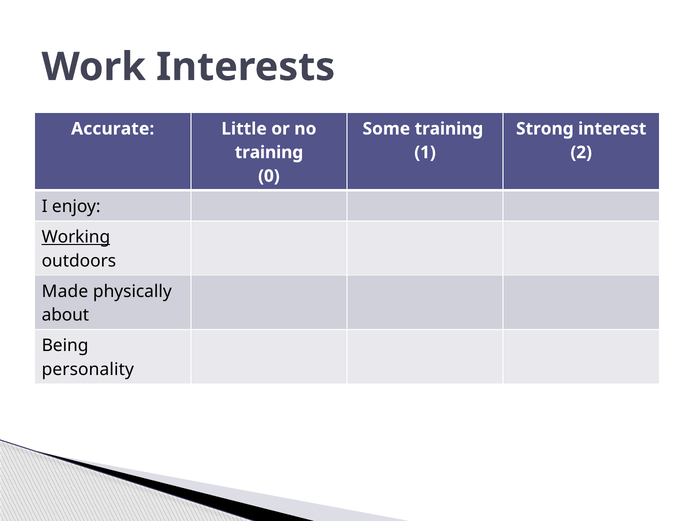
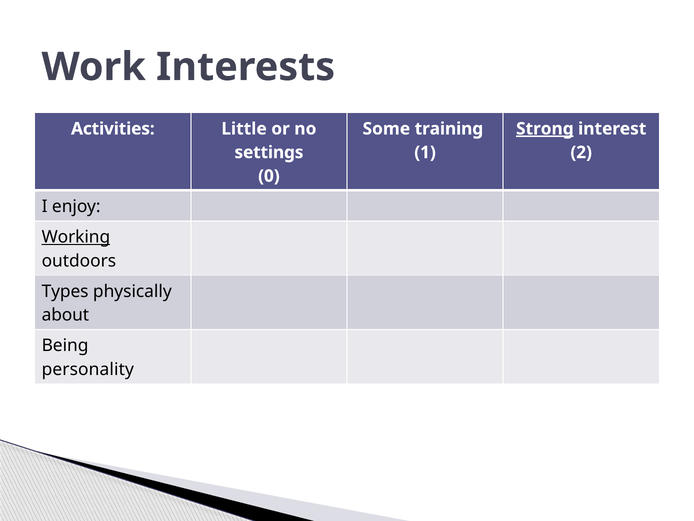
Accurate: Accurate -> Activities
Strong underline: none -> present
training at (269, 152): training -> settings
Made: Made -> Types
